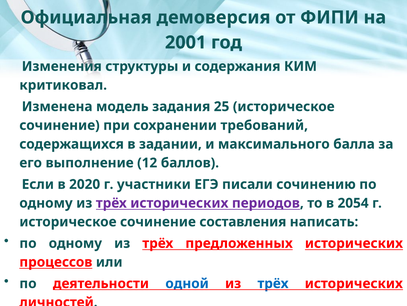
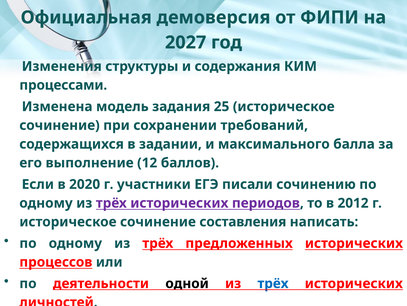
2001: 2001 -> 2027
критиковал: критиковал -> процессами
2054: 2054 -> 2012
одной colour: blue -> black
